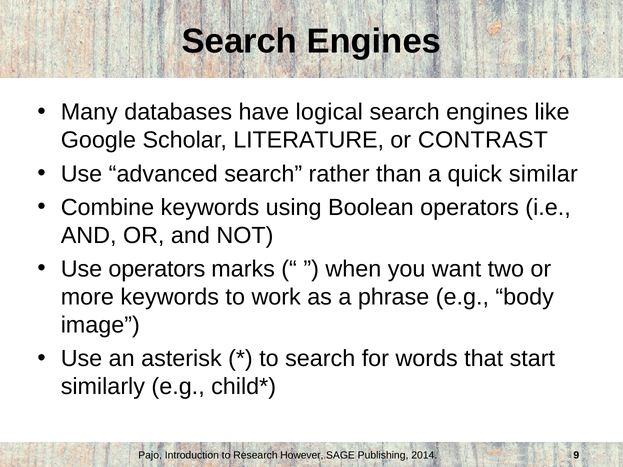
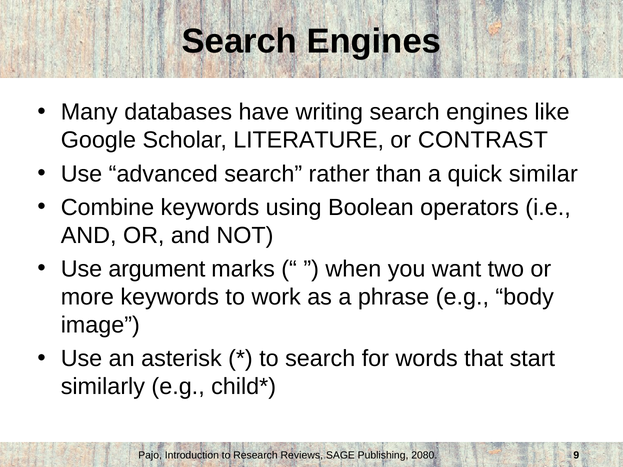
logical: logical -> writing
Use operators: operators -> argument
However: However -> Reviews
2014: 2014 -> 2080
